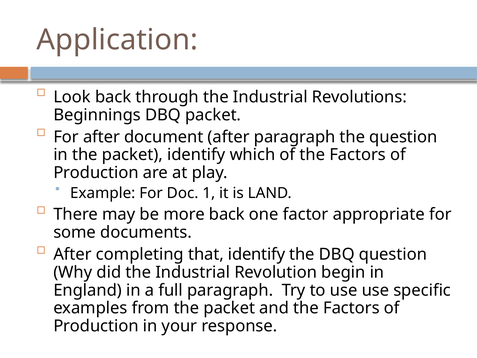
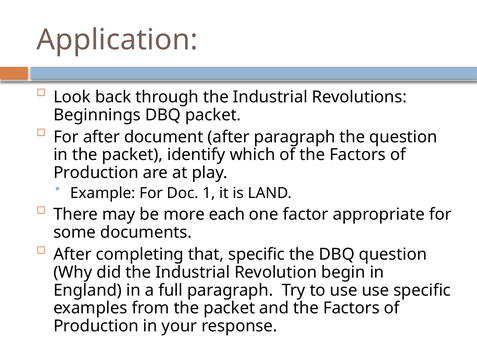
more back: back -> each
that identify: identify -> specific
